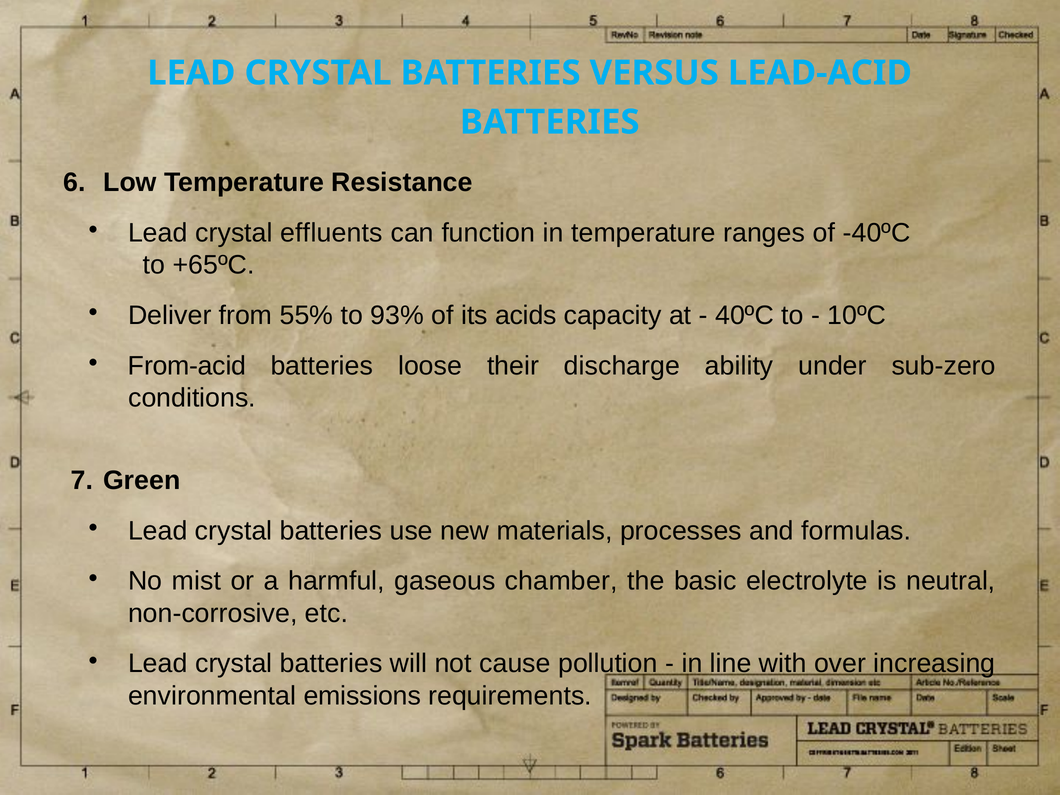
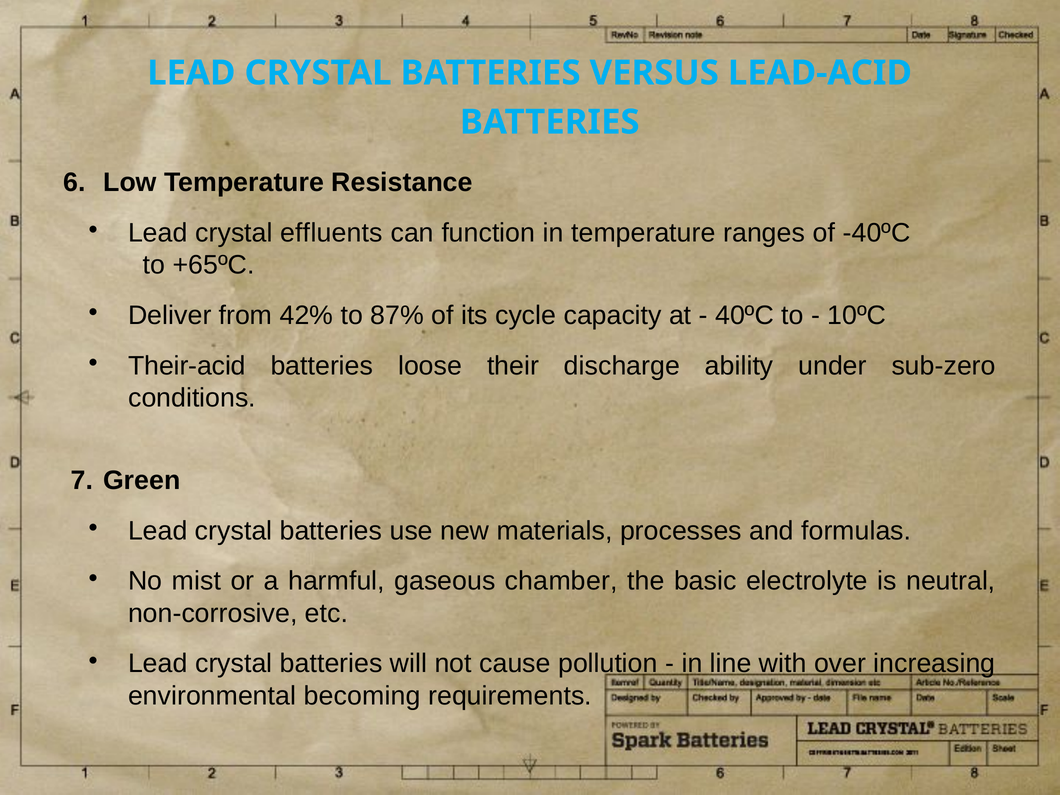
55%: 55% -> 42%
93%: 93% -> 87%
acids: acids -> cycle
From-acid: From-acid -> Their-acid
emissions: emissions -> becoming
